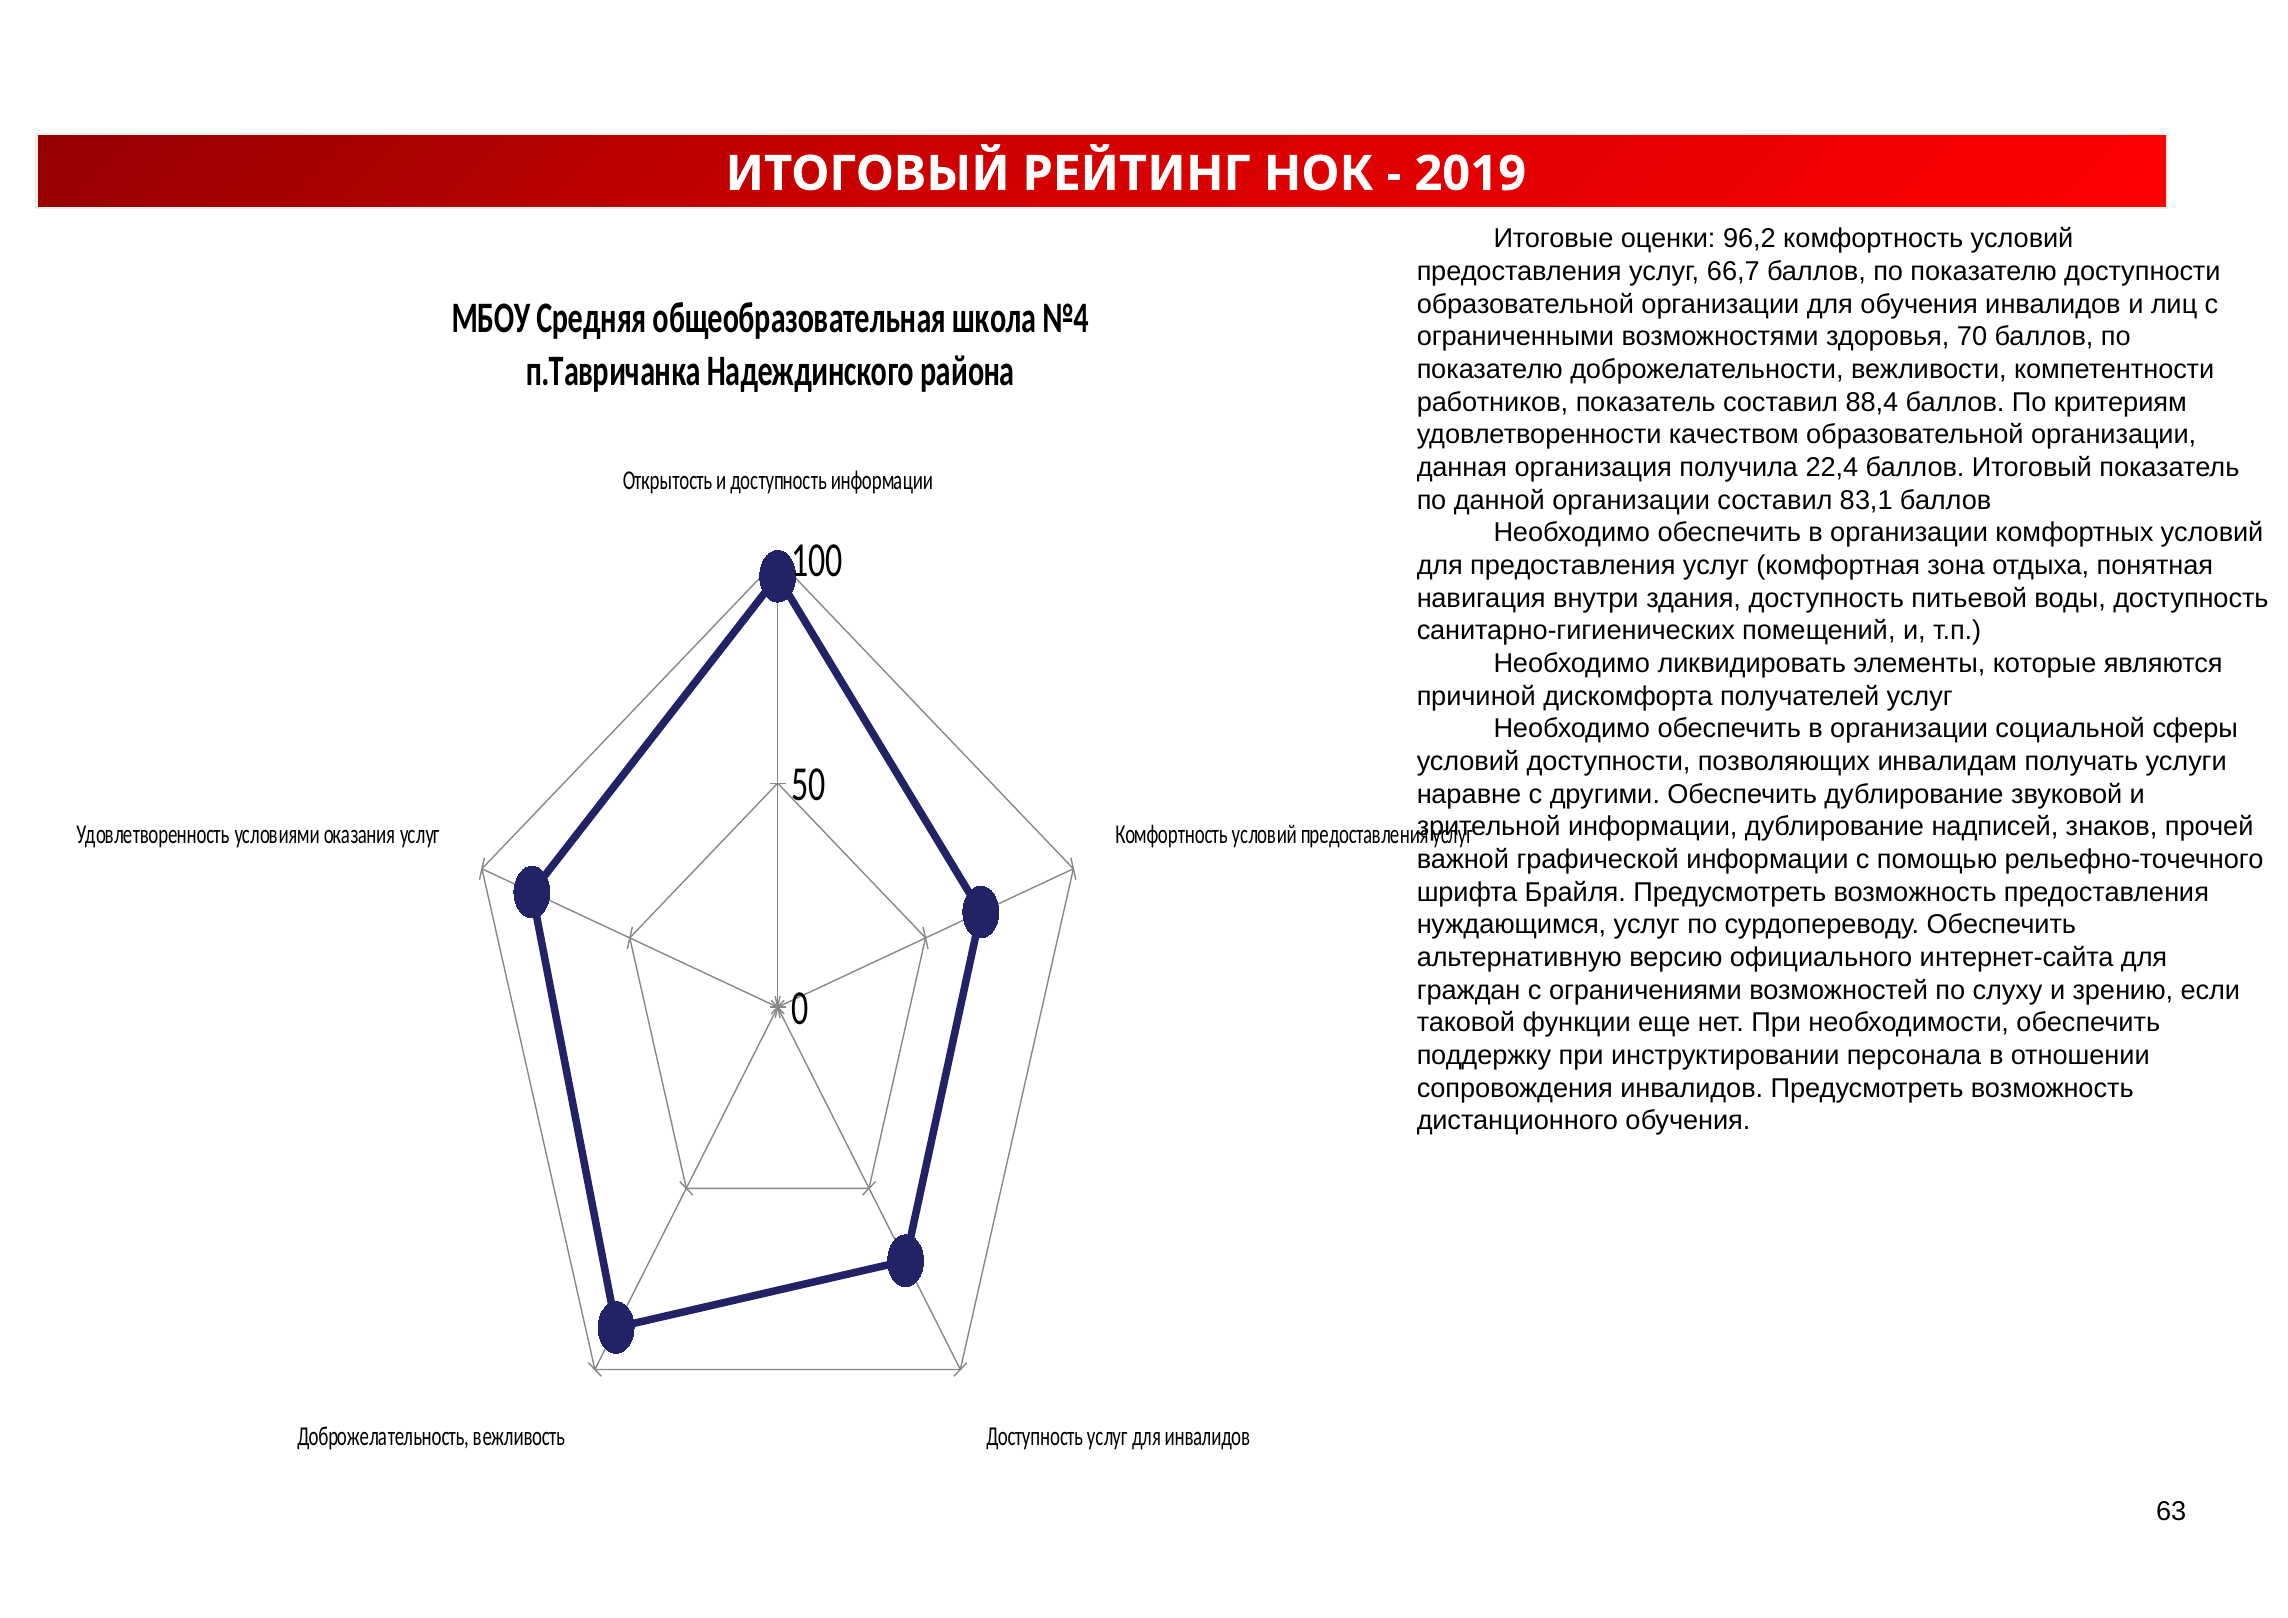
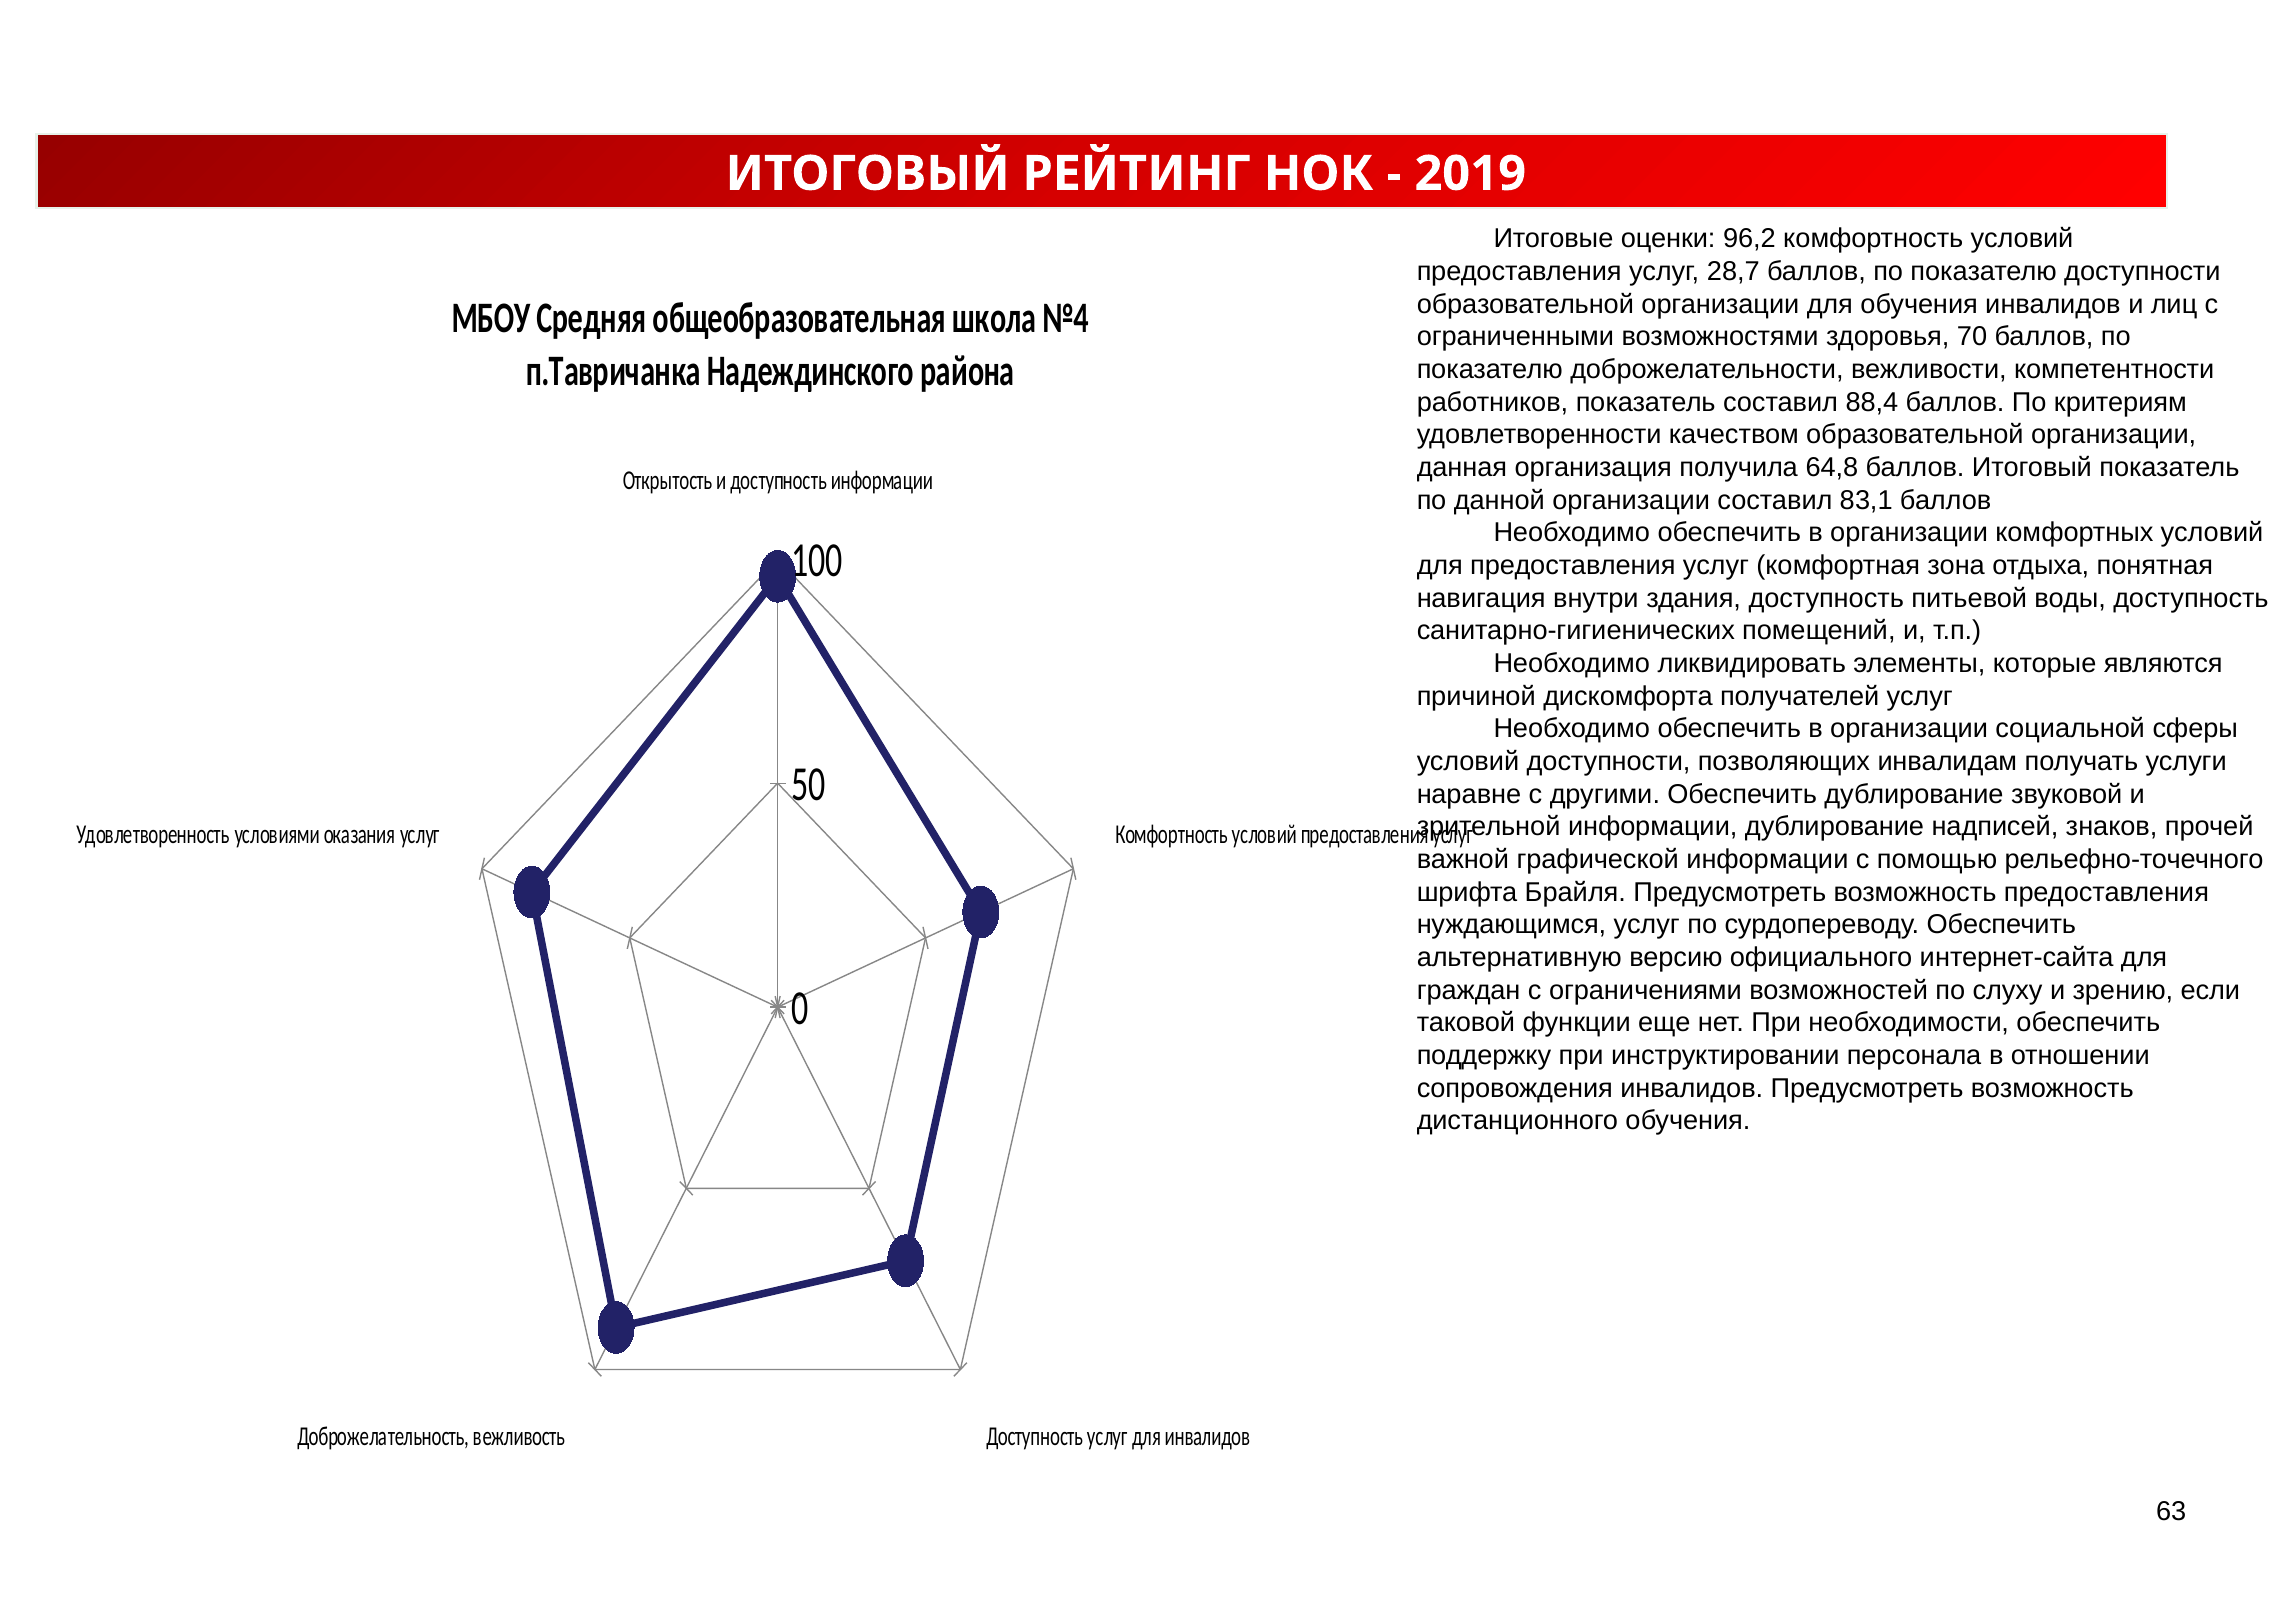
66,7: 66,7 -> 28,7
22,4: 22,4 -> 64,8
